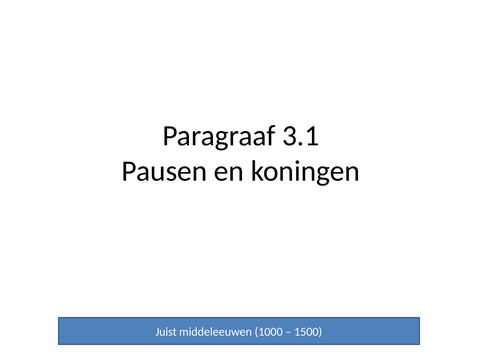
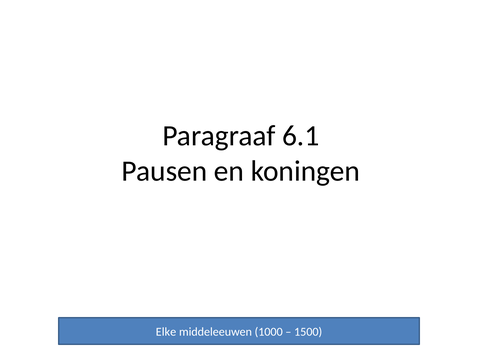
3.1: 3.1 -> 6.1
Juist: Juist -> Elke
